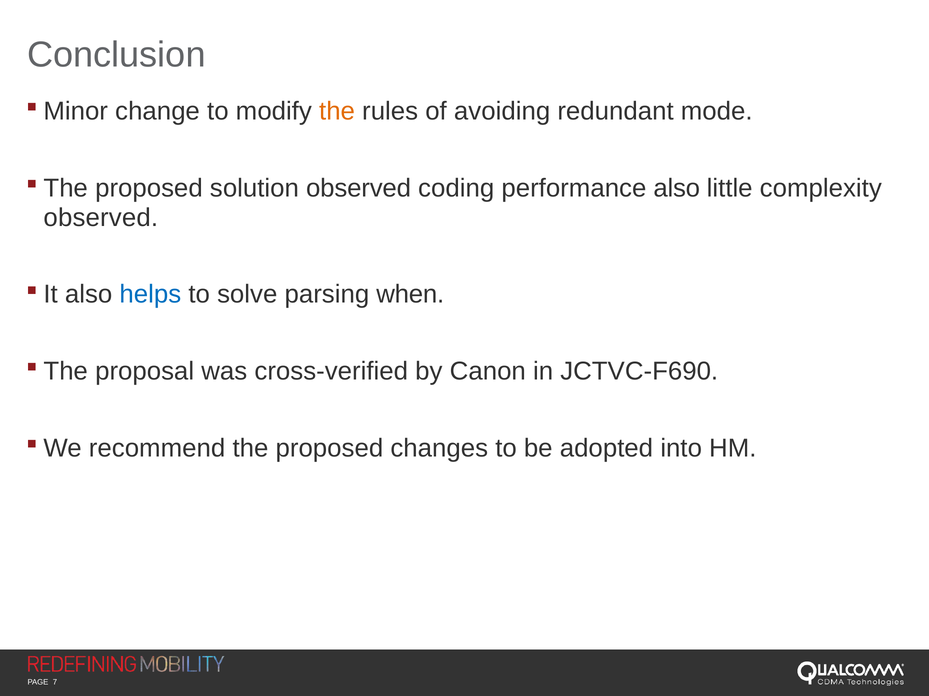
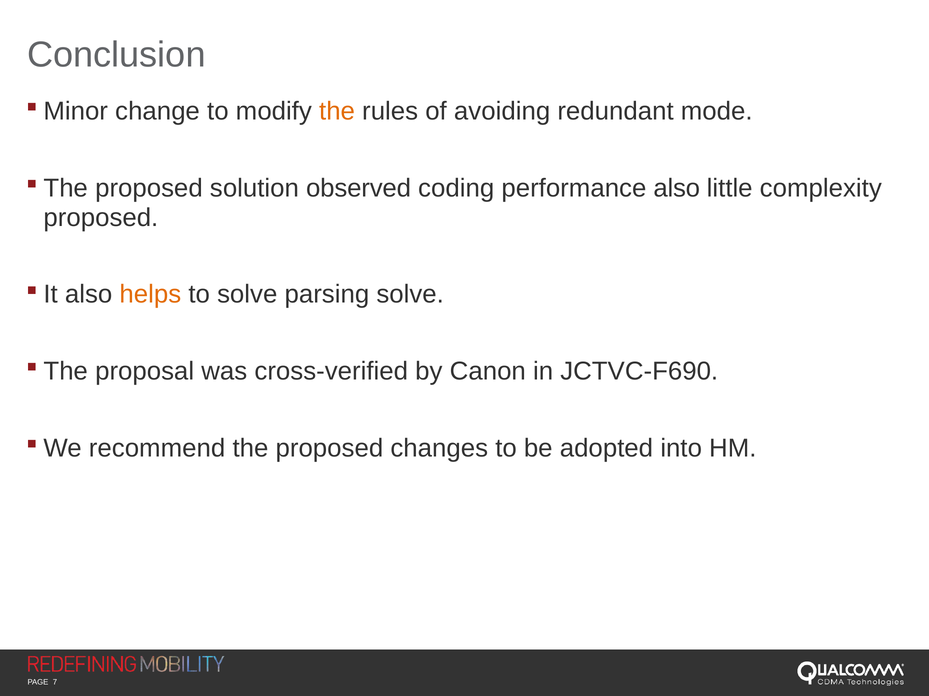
observed at (101, 218): observed -> proposed
helps colour: blue -> orange
parsing when: when -> solve
